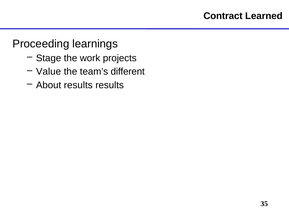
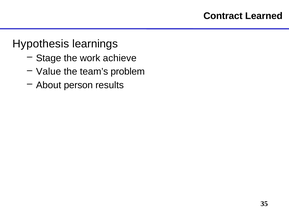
Proceeding: Proceeding -> Hypothesis
projects: projects -> achieve
different: different -> problem
About results: results -> person
